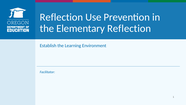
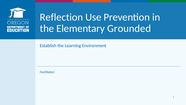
Elementary Reflection: Reflection -> Grounded
